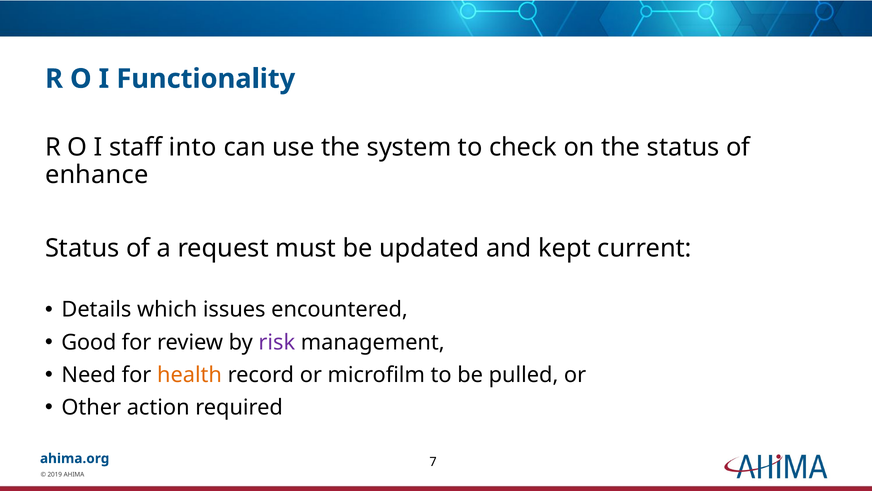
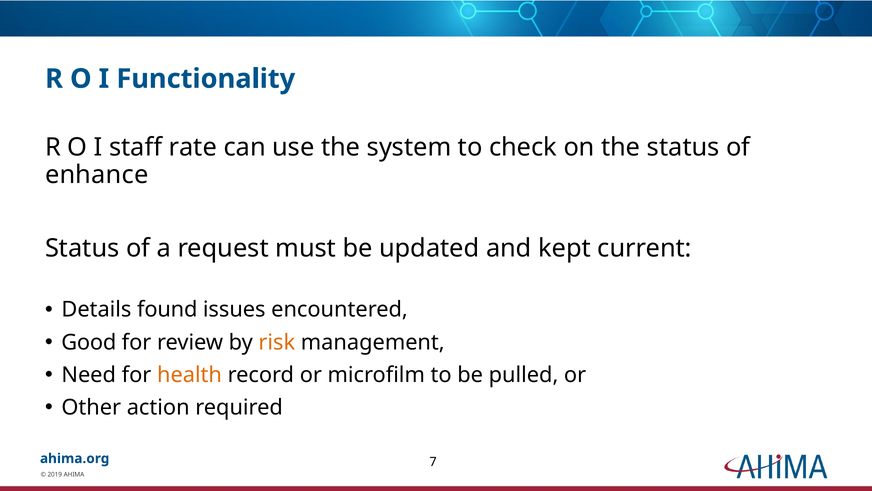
into: into -> rate
which: which -> found
risk colour: purple -> orange
